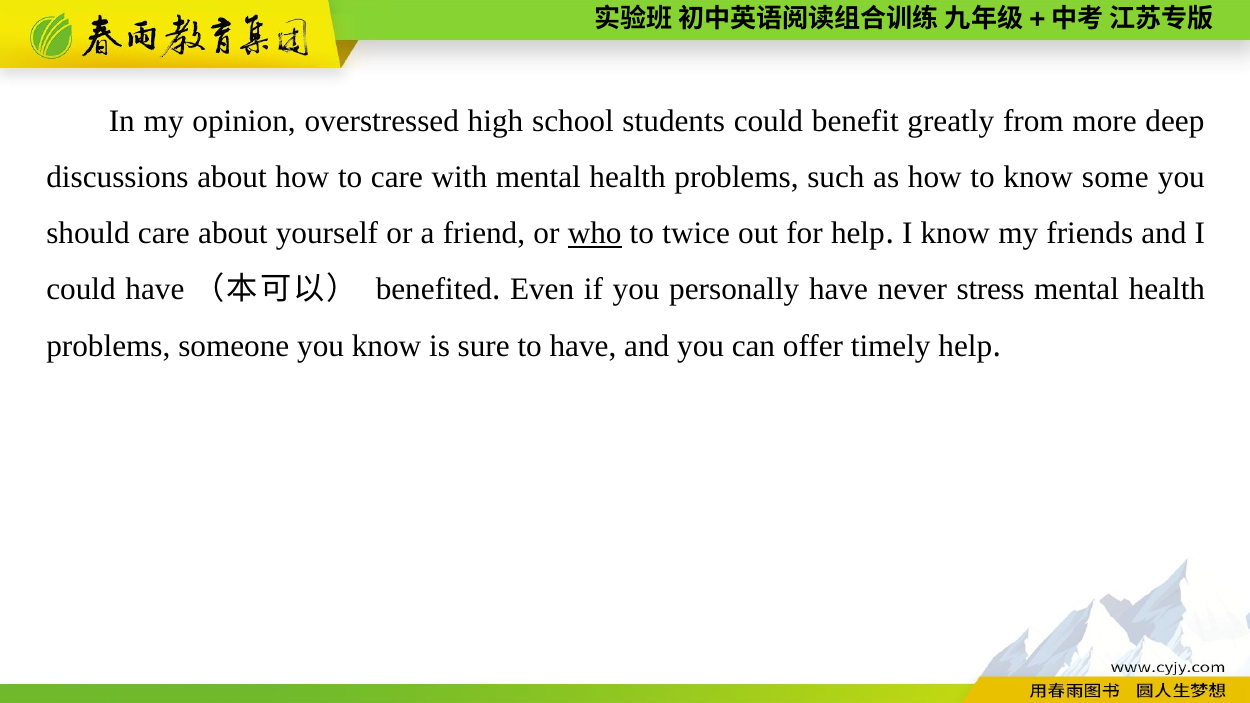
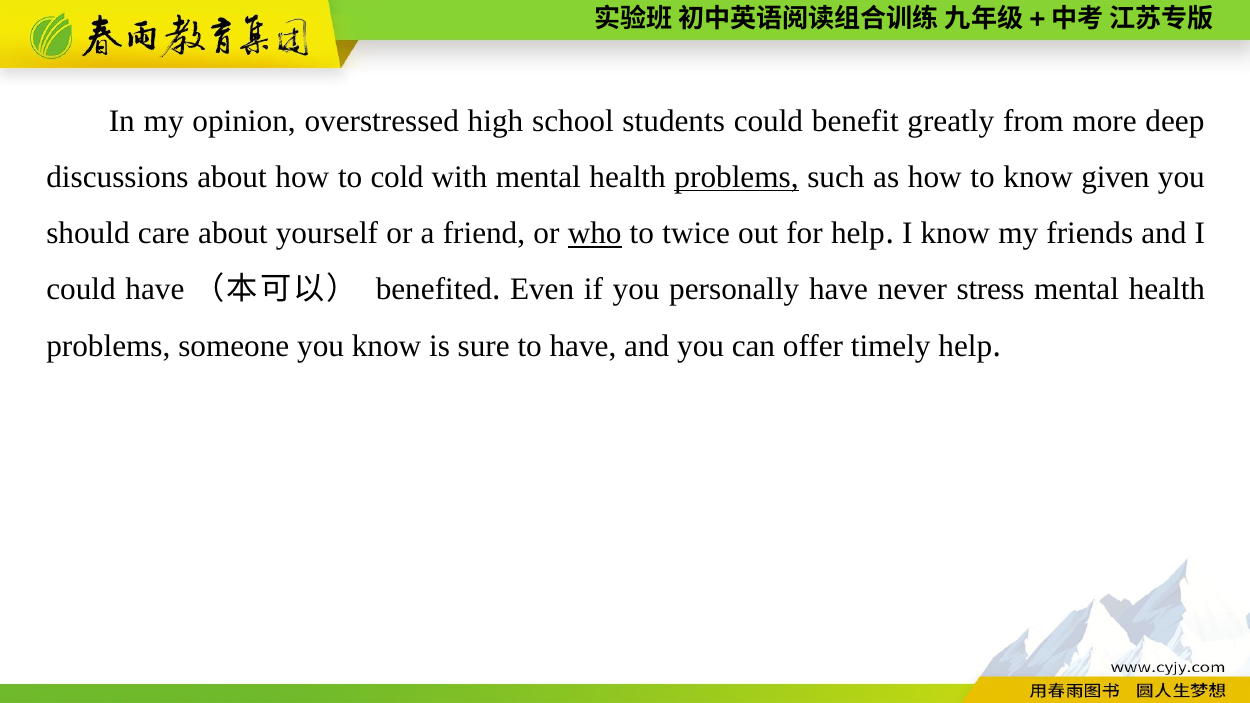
to care: care -> cold
problems at (737, 177) underline: none -> present
some: some -> given
